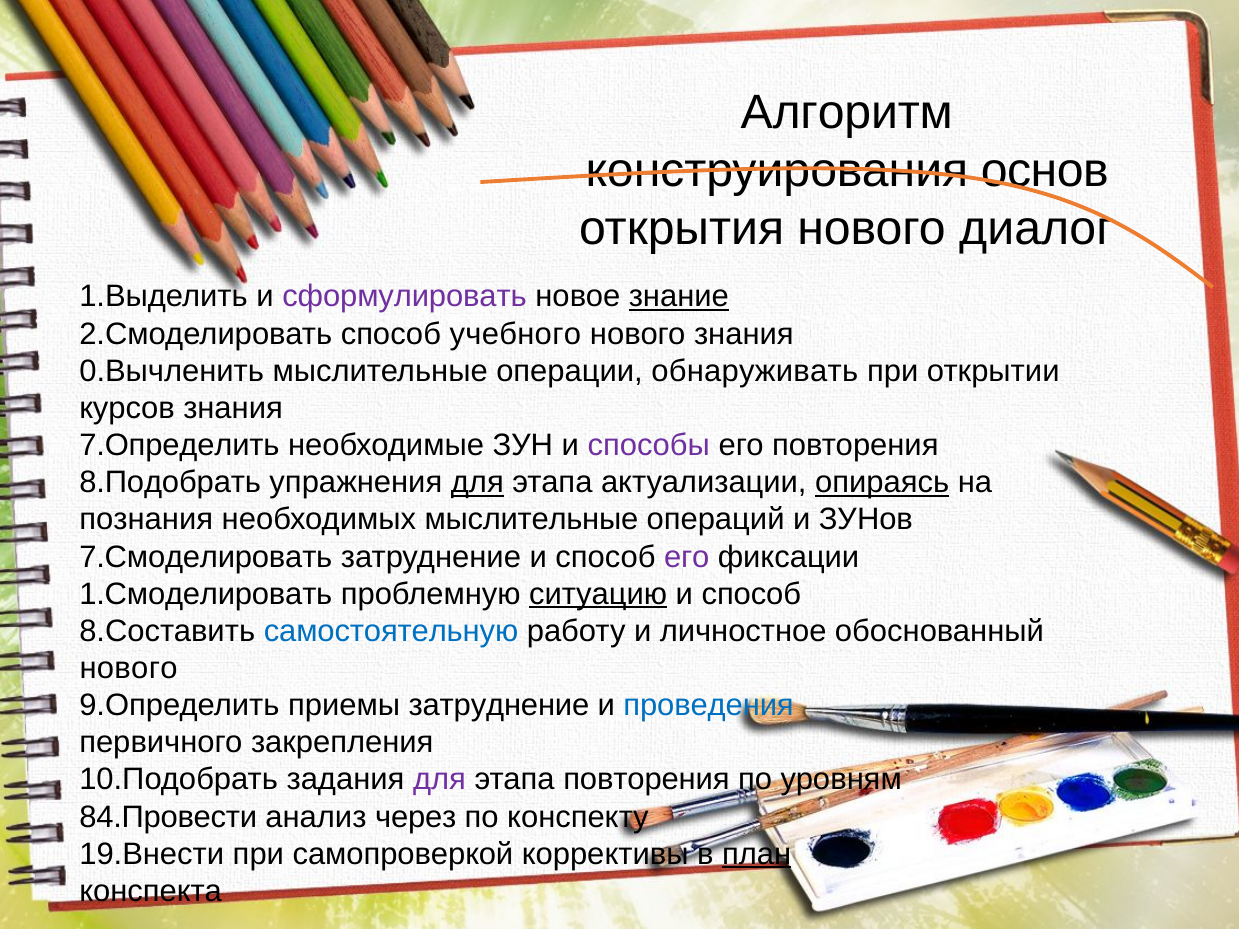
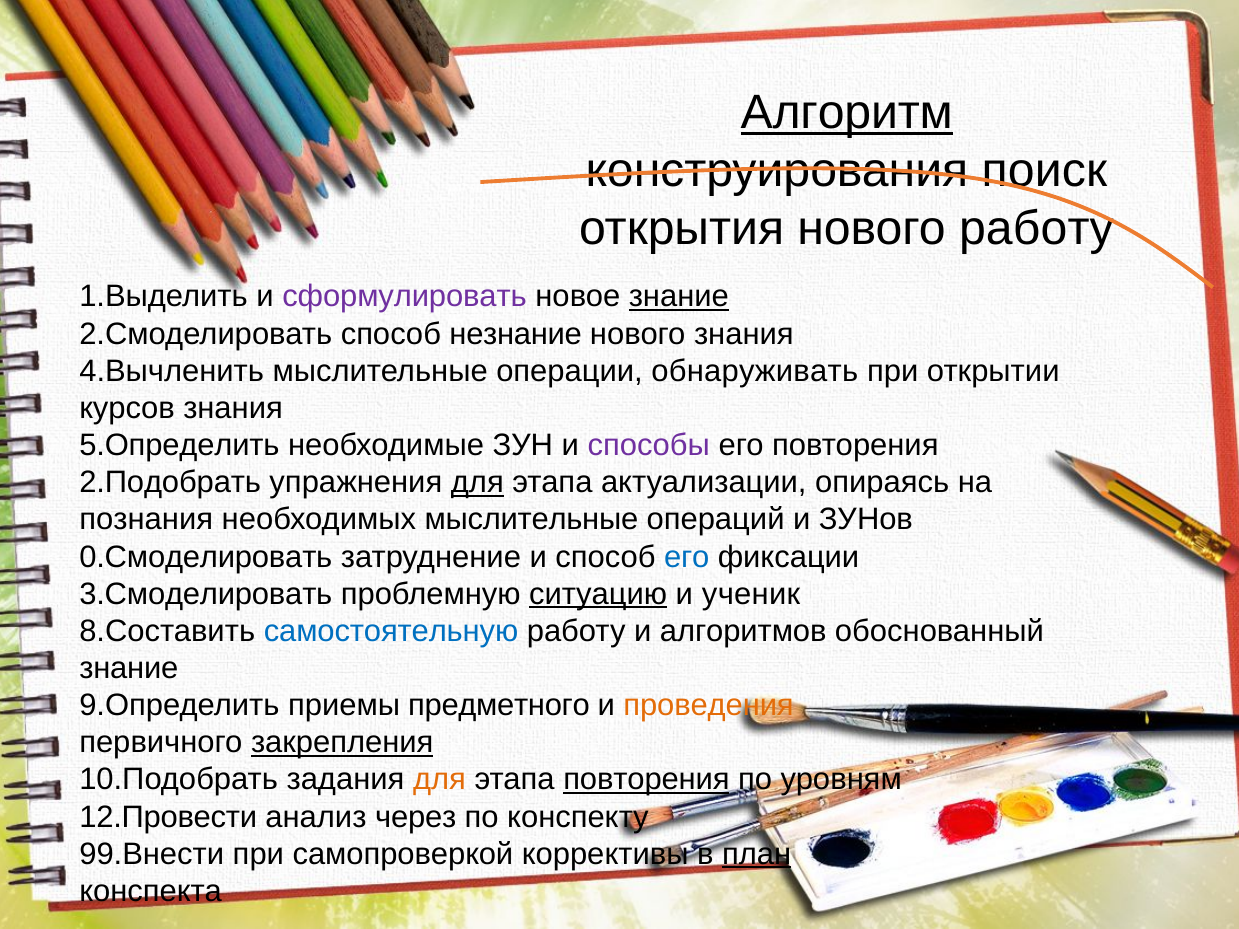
Алгоритм underline: none -> present
основ: основ -> поиск
нового диалог: диалог -> работу
учебного: учебного -> незнание
0.Вычленить: 0.Вычленить -> 4.Вычленить
7.Определить: 7.Определить -> 5.Определить
8.Подобрать: 8.Подобрать -> 2.Подобрать
опираясь underline: present -> none
7.Смоделировать: 7.Смоделировать -> 0.Смоделировать
его at (687, 557) colour: purple -> blue
1.Смоделировать: 1.Смоделировать -> 3.Смоделировать
способ at (751, 594): способ -> ученик
личностное: личностное -> алгоритмов
нового at (129, 668): нового -> знание
приемы затруднение: затруднение -> предметного
проведения colour: blue -> orange
закрепления underline: none -> present
для at (439, 780) colour: purple -> orange
повторения at (646, 780) underline: none -> present
84.Провести: 84.Провести -> 12.Провести
19.Внести: 19.Внести -> 99.Внести
